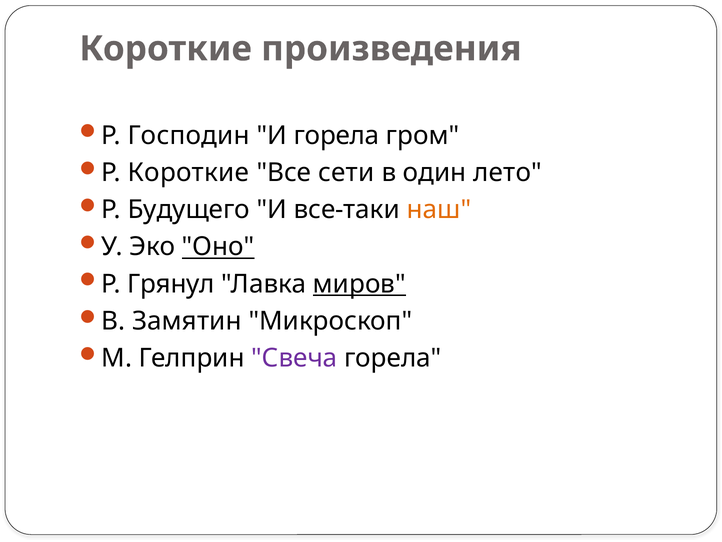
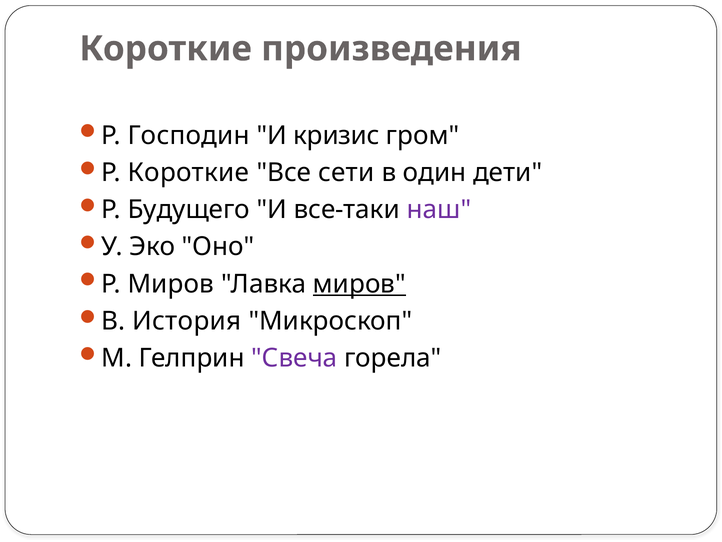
И горела: горела -> кризис
лето: лето -> дети
наш colour: orange -> purple
Оно underline: present -> none
Р Грянул: Грянул -> Миров
Замятин: Замятин -> История
